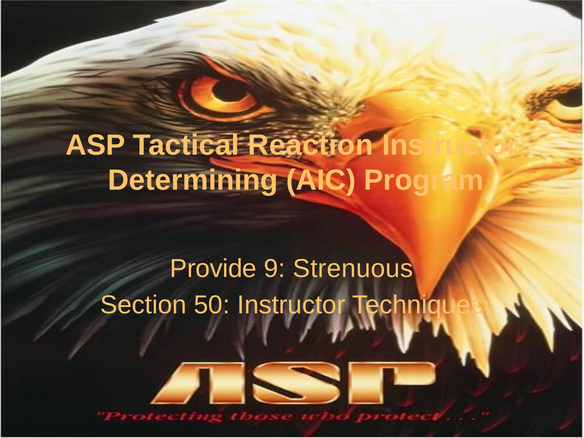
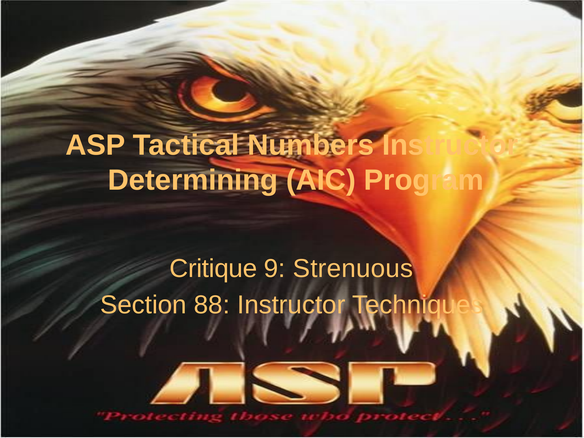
Reaction: Reaction -> Numbers
Provide: Provide -> Critique
50: 50 -> 88
